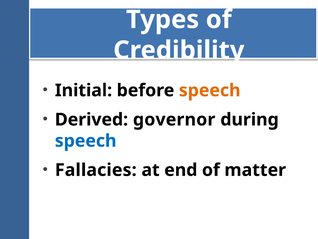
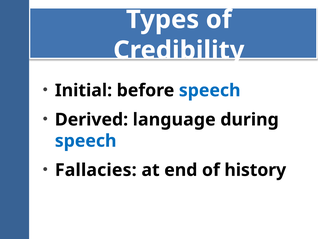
speech at (210, 90) colour: orange -> blue
governor: governor -> language
matter: matter -> history
